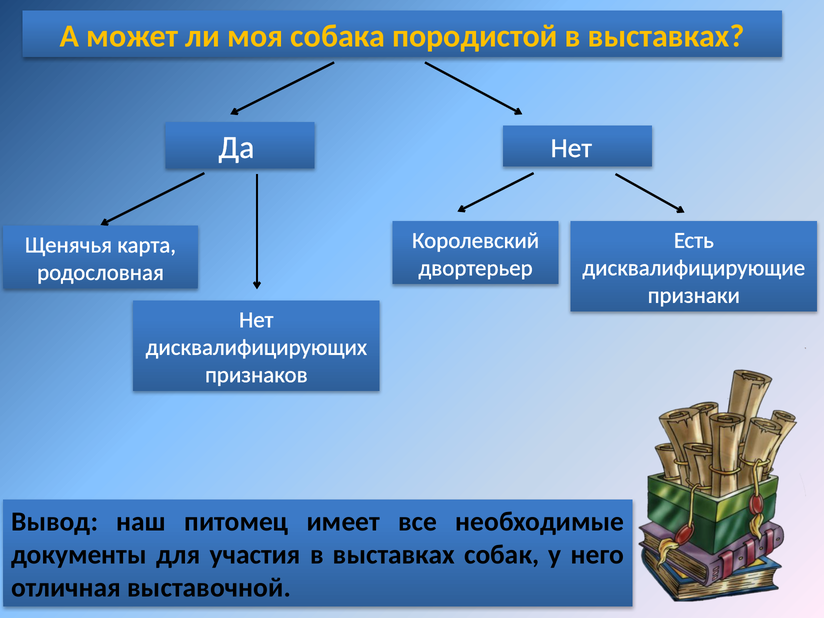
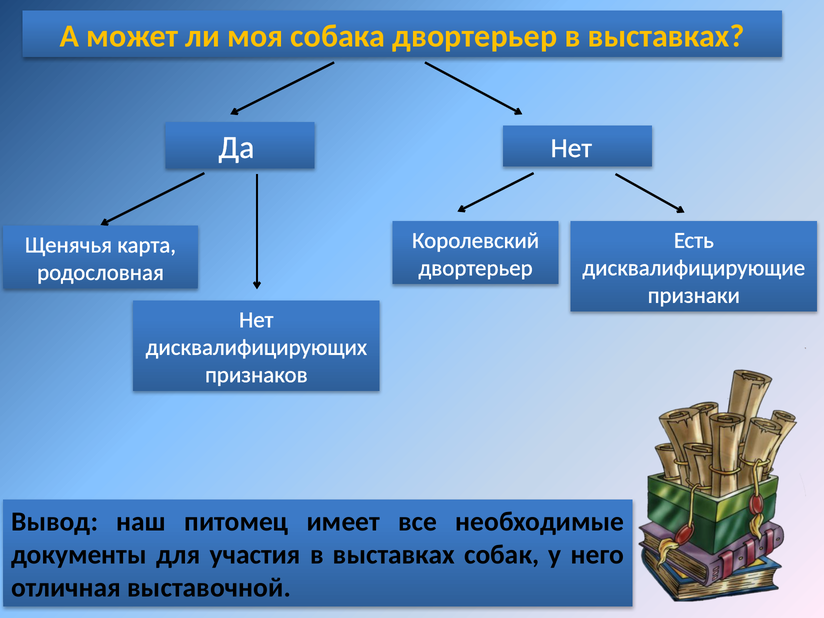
собака породистой: породистой -> двортерьер
